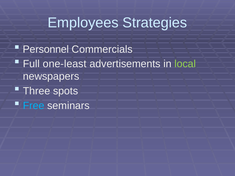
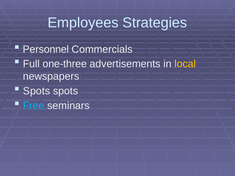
one-least: one-least -> one-three
local colour: light green -> yellow
Three at (37, 91): Three -> Spots
